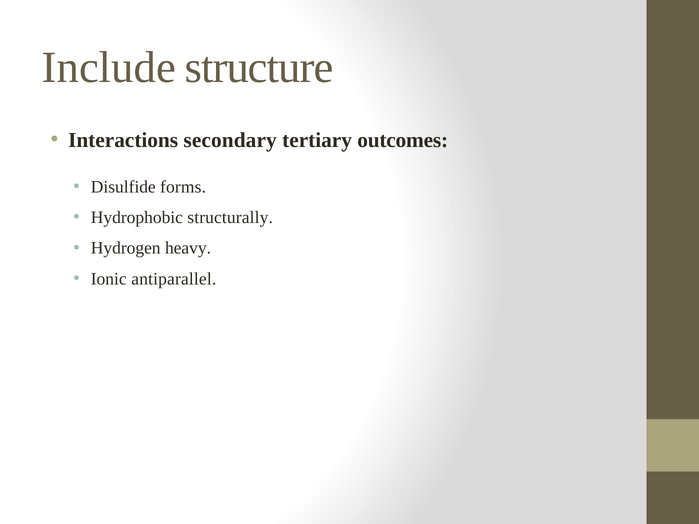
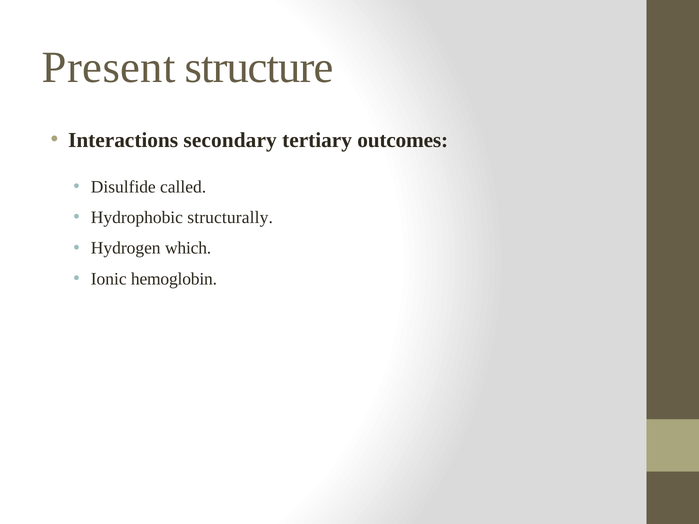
Include: Include -> Present
forms: forms -> called
heavy: heavy -> which
antiparallel: antiparallel -> hemoglobin
